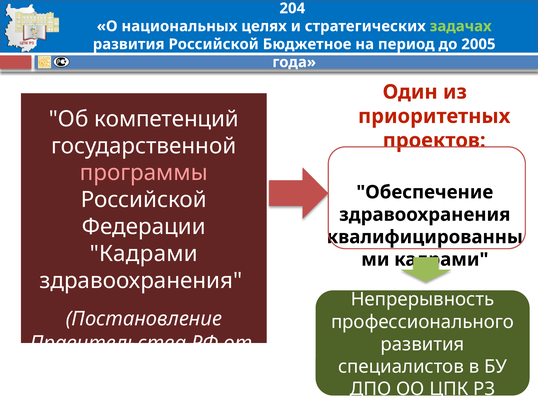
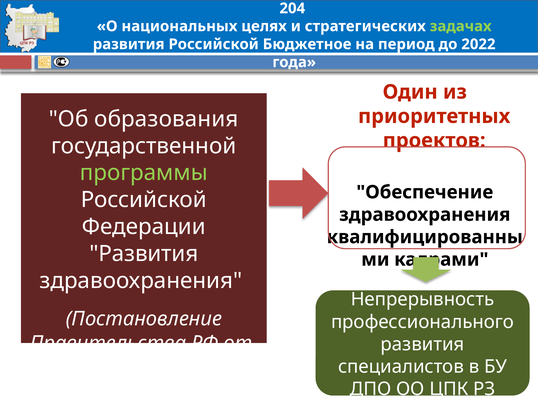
2005: 2005 -> 2022
компетенций: компетенций -> образования
программы colour: pink -> light green
Кадрами at (144, 253): Кадрами -> Развития
